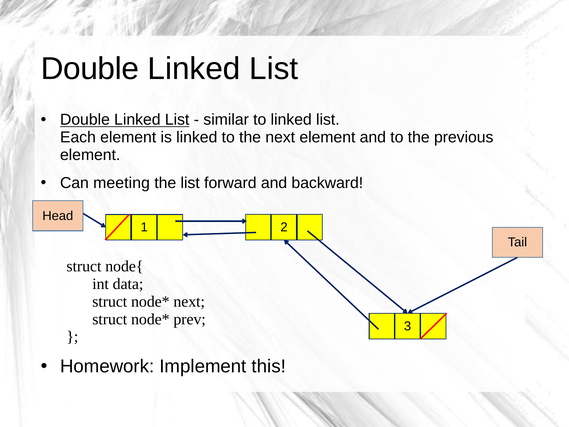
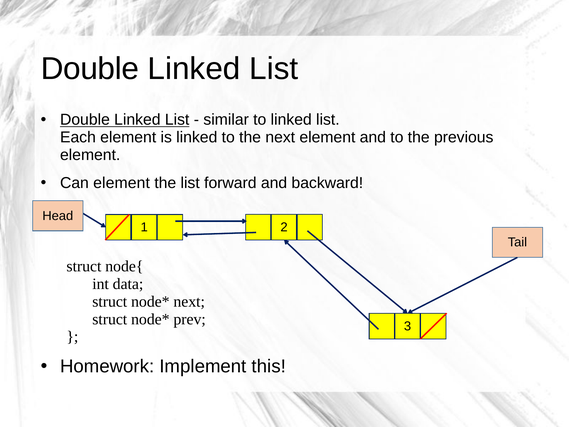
Can meeting: meeting -> element
